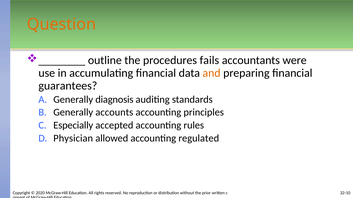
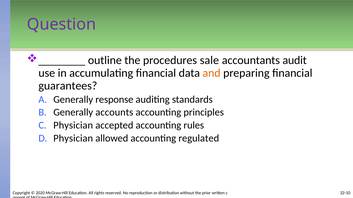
Question colour: orange -> purple
fails: fails -> sale
were: were -> audit
diagnosis: diagnosis -> response
Especially at (73, 126): Especially -> Physician
